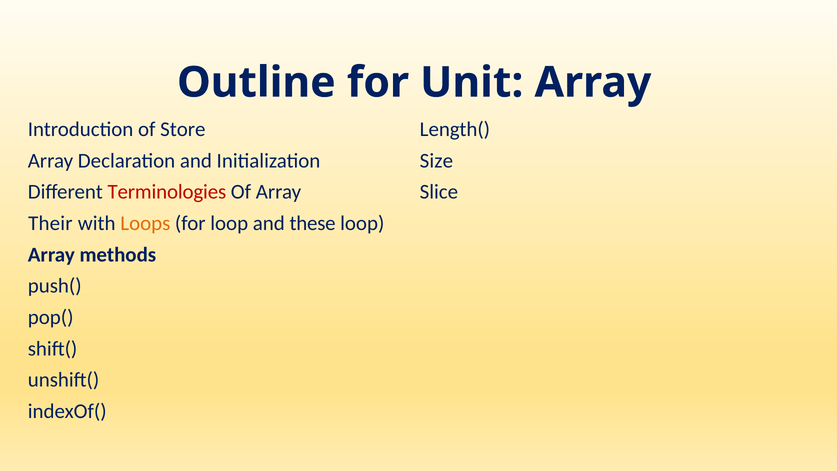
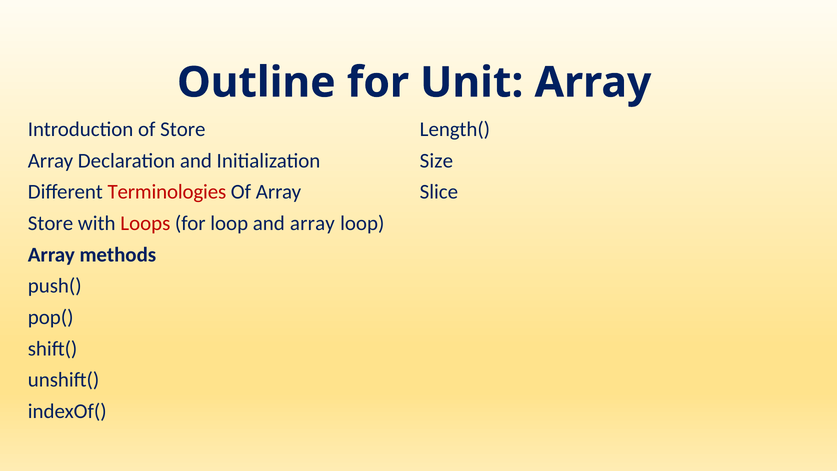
Their at (50, 223): Their -> Store
Loops colour: orange -> red
and these: these -> array
